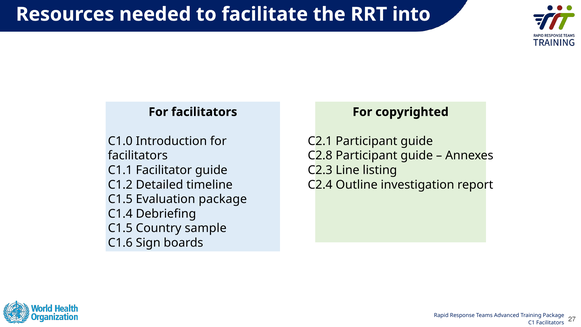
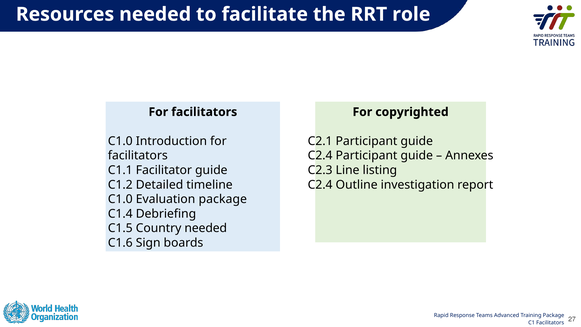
into: into -> role
C2.8 at (320, 156): C2.8 -> C2.4
C1.5 at (120, 199): C1.5 -> C1.0
Country sample: sample -> needed
